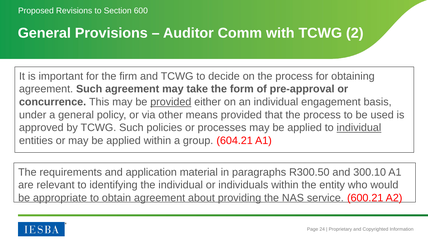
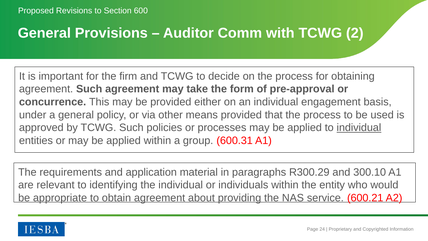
provided at (171, 102) underline: present -> none
604.21: 604.21 -> 600.31
R300.50: R300.50 -> R300.29
